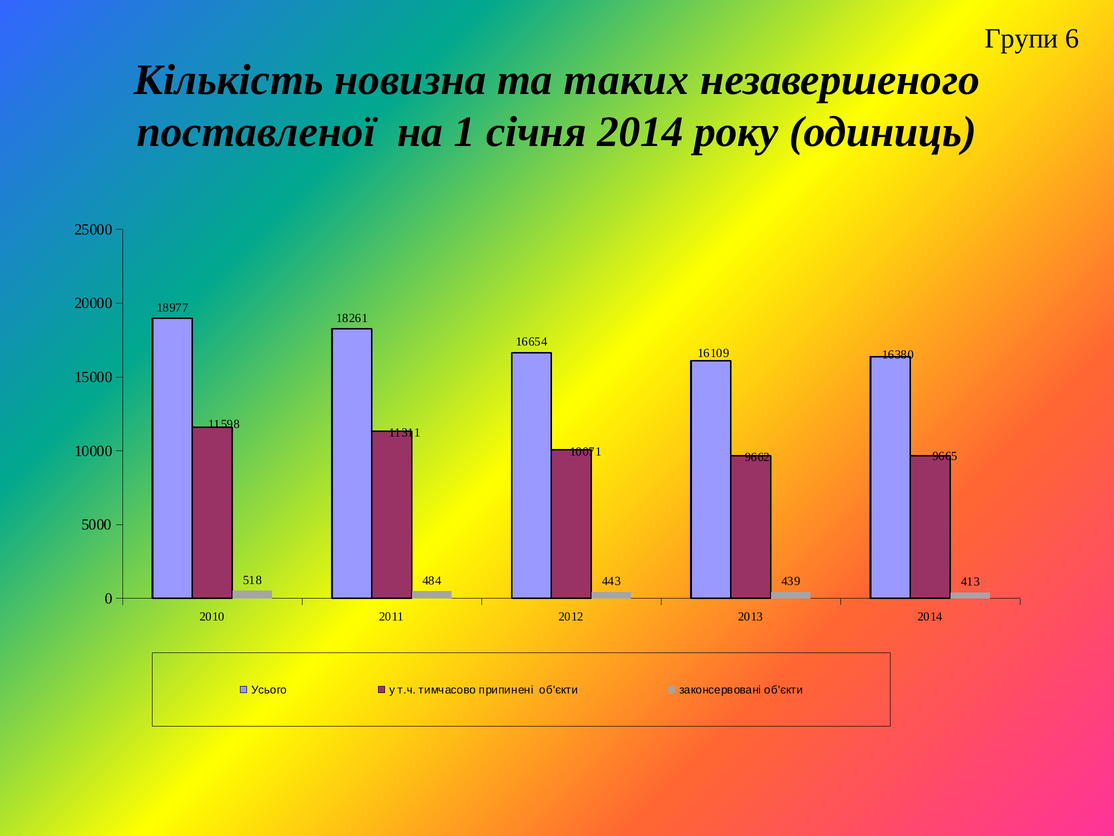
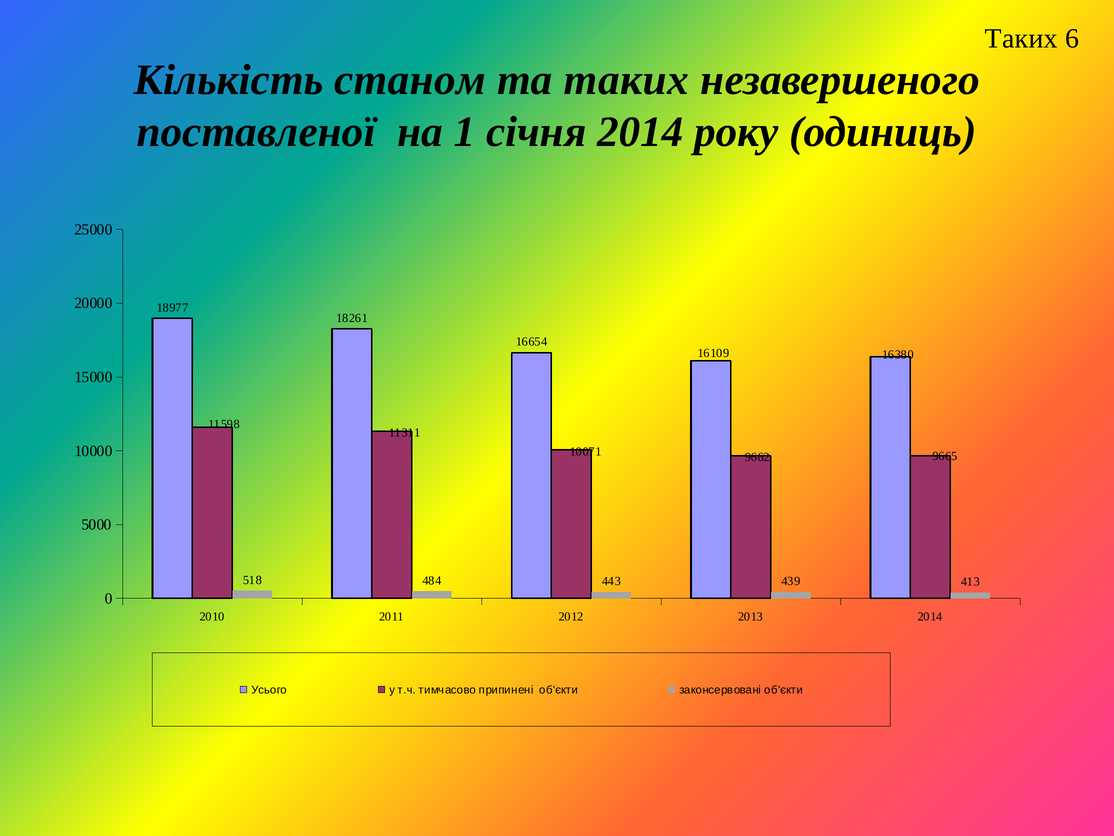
Групи at (1021, 38): Групи -> Таких
новизна: новизна -> станом
